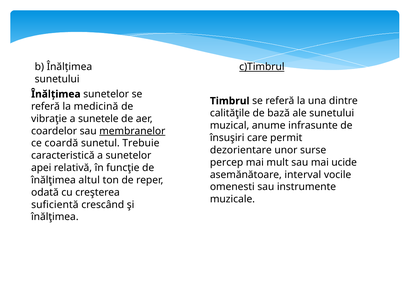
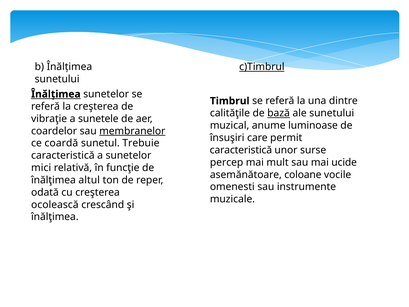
Înălţimea at (56, 94) underline: none -> present
la medicină: medicină -> creşterea
bază underline: none -> present
infrasunte: infrasunte -> luminoase
dezorientare at (241, 150): dezorientare -> caracteristică
apei: apei -> mici
interval: interval -> coloane
suficientă: suficientă -> ocolească
